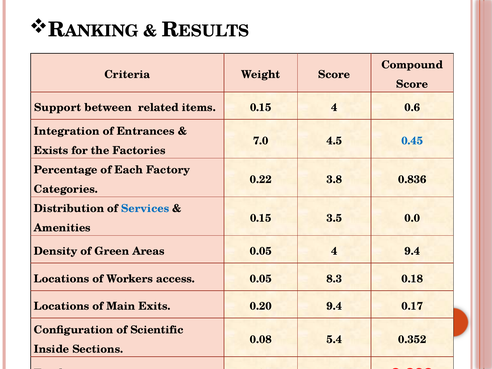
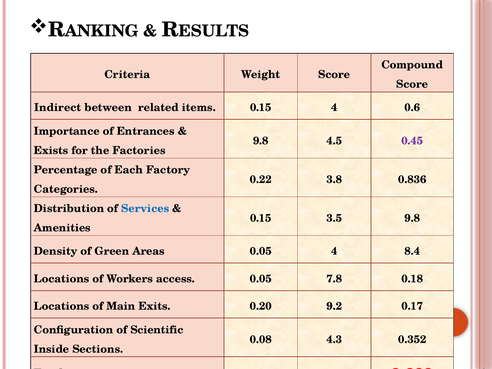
Support: Support -> Indirect
Integration: Integration -> Importance
7.0 at (261, 141): 7.0 -> 9.8
0.45 colour: blue -> purple
3.5 0.0: 0.0 -> 9.8
4 9.4: 9.4 -> 8.4
8.3: 8.3 -> 7.8
0.20 9.4: 9.4 -> 9.2
5.4: 5.4 -> 4.3
